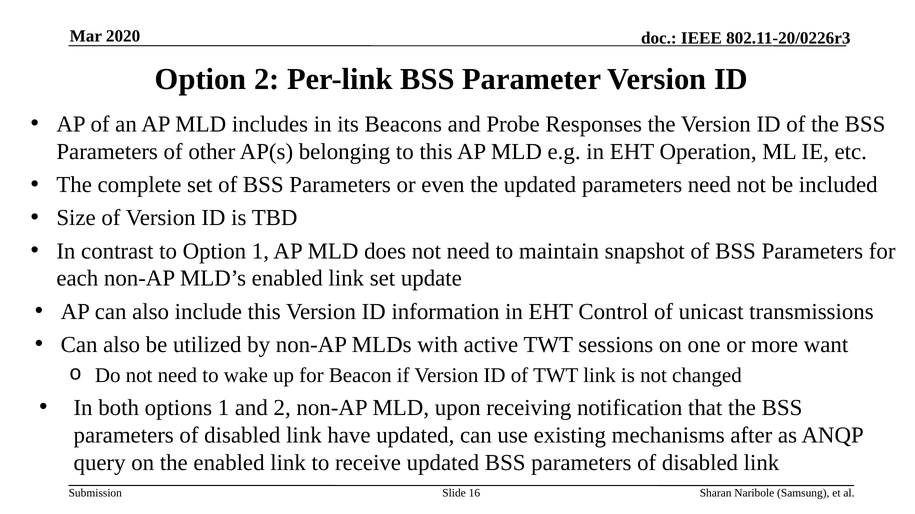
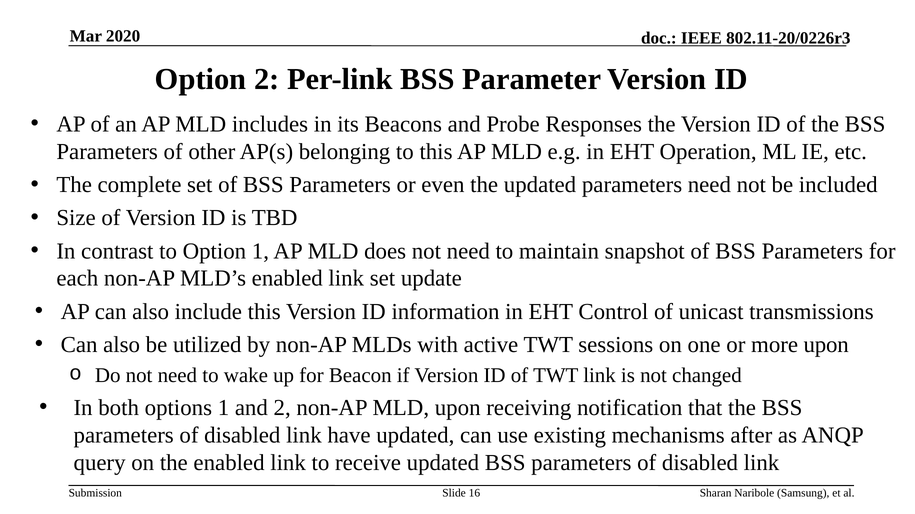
more want: want -> upon
